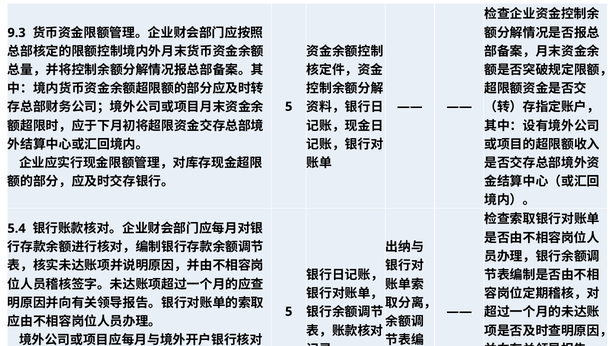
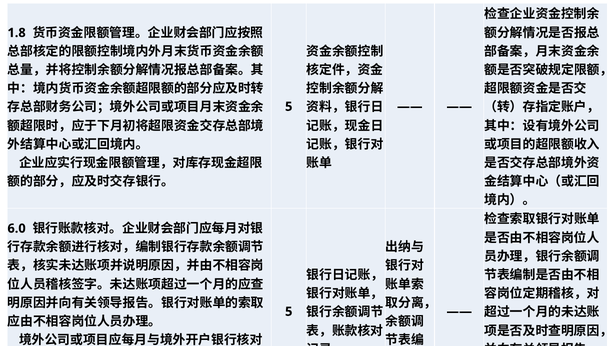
9.3: 9.3 -> 1.8
5.4: 5.4 -> 6.0
